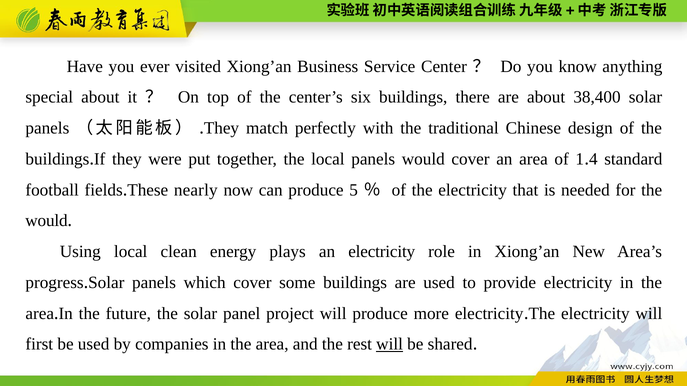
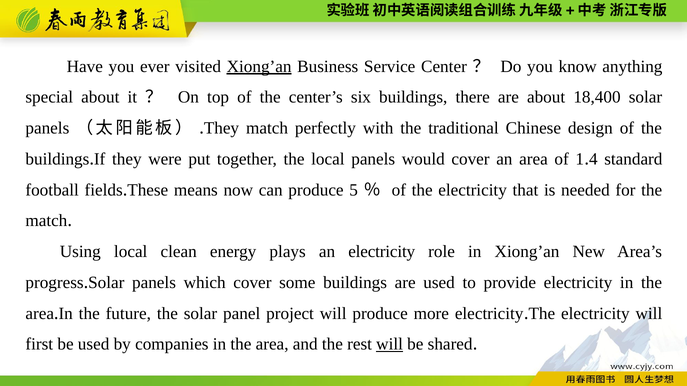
Xiong’an at (259, 66) underline: none -> present
38,400: 38,400 -> 18,400
nearly: nearly -> means
would at (46, 221): would -> match
